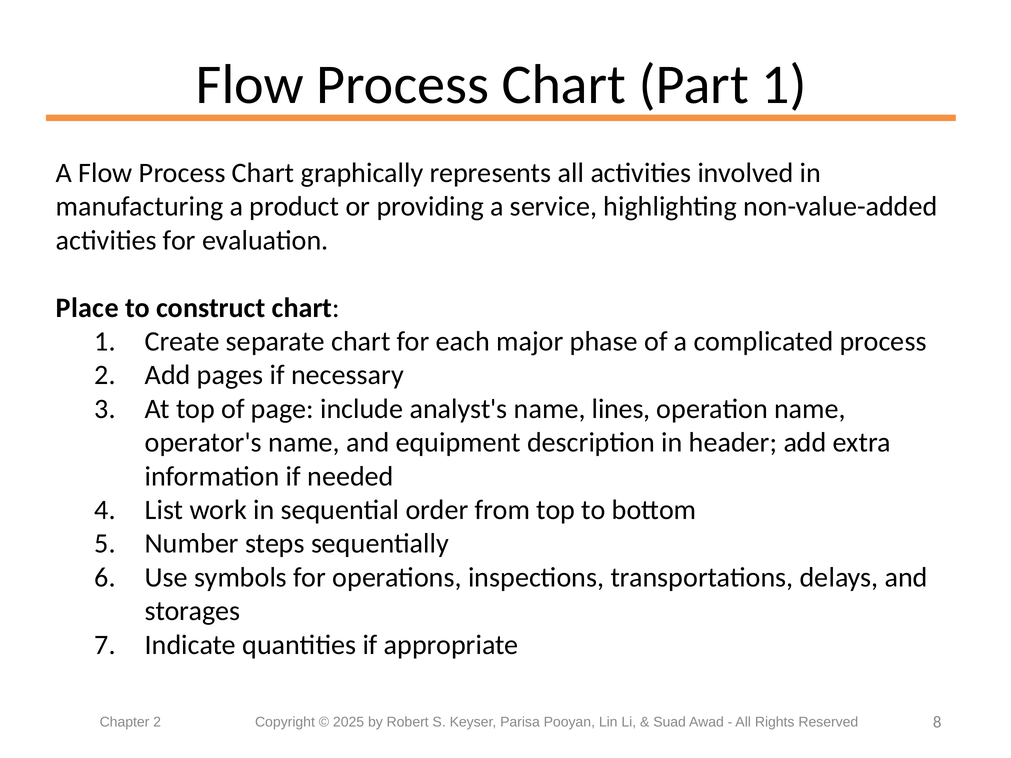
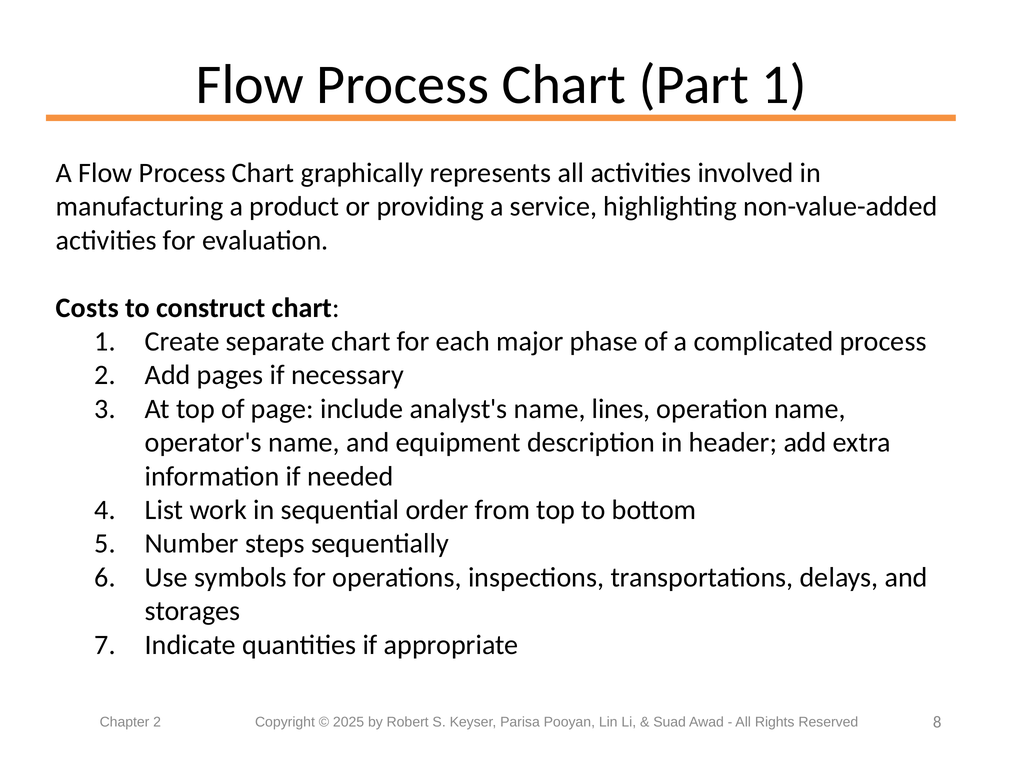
Place: Place -> Costs
